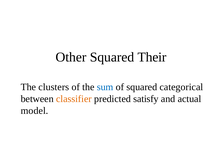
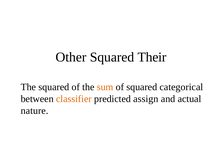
The clusters: clusters -> squared
sum colour: blue -> orange
satisfy: satisfy -> assign
model: model -> nature
